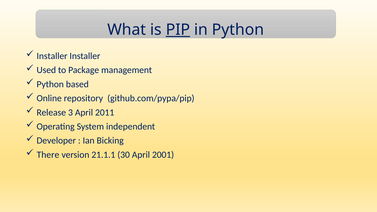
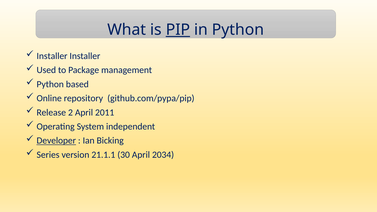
3: 3 -> 2
Developer underline: none -> present
There: There -> Series
2001: 2001 -> 2034
